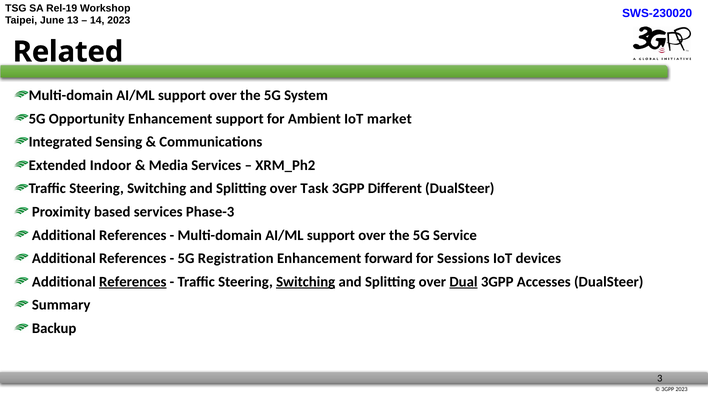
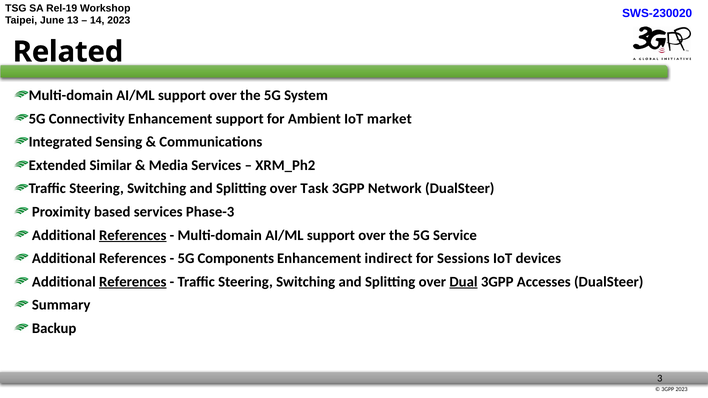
Opportunity: Opportunity -> Connectivity
Indoor: Indoor -> Similar
Different: Different -> Network
References at (133, 235) underline: none -> present
Registration: Registration -> Components
forward: forward -> indirect
Switching at (306, 282) underline: present -> none
